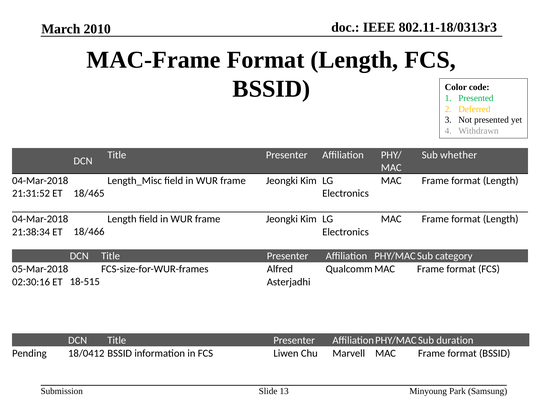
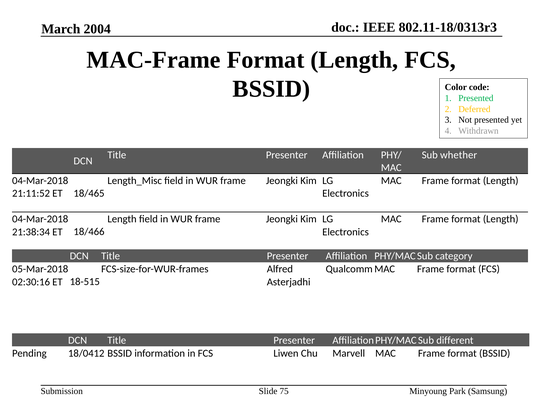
2010: 2010 -> 2004
21:31:52: 21:31:52 -> 21:11:52
duration: duration -> different
13: 13 -> 75
